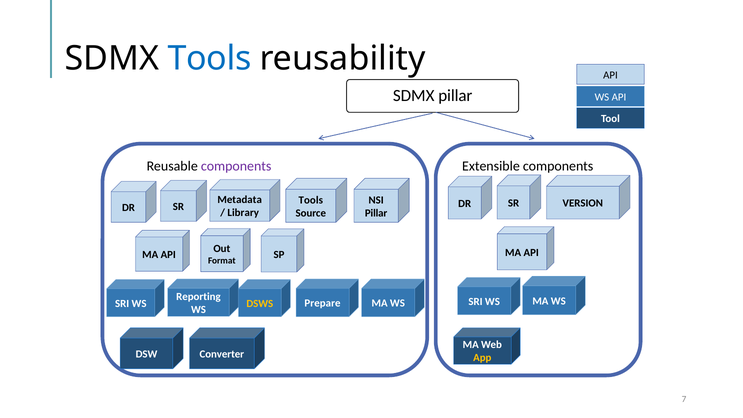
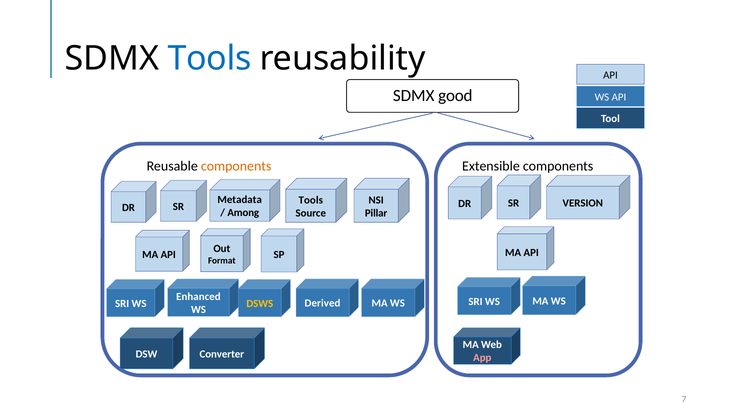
SDMX pillar: pillar -> good
components at (236, 166) colour: purple -> orange
Library: Library -> Among
Reporting: Reporting -> Enhanced
Prepare: Prepare -> Derived
App colour: yellow -> pink
